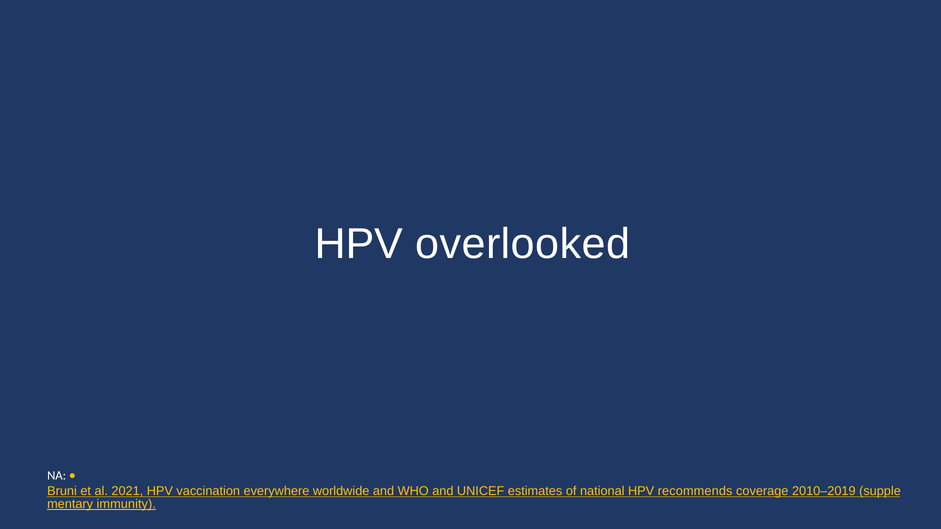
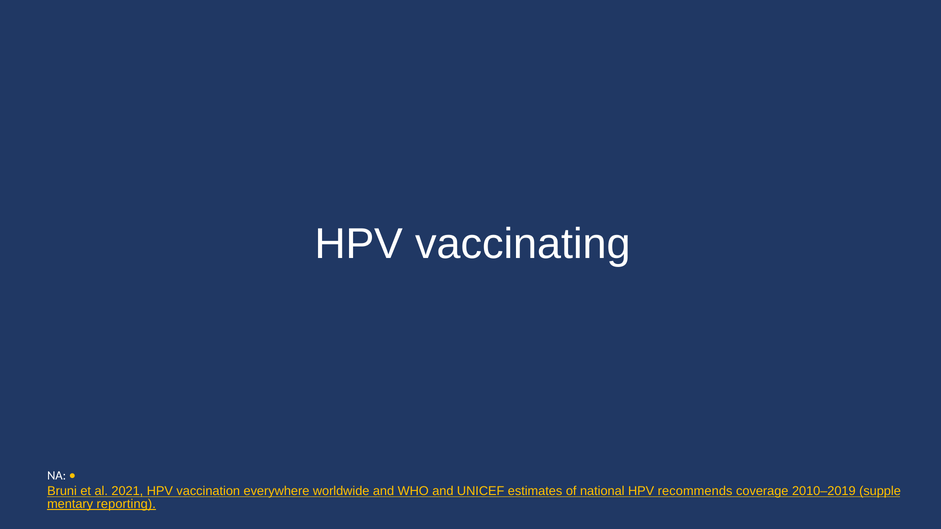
overlooked: overlooked -> vaccinating
immunity: immunity -> reporting
